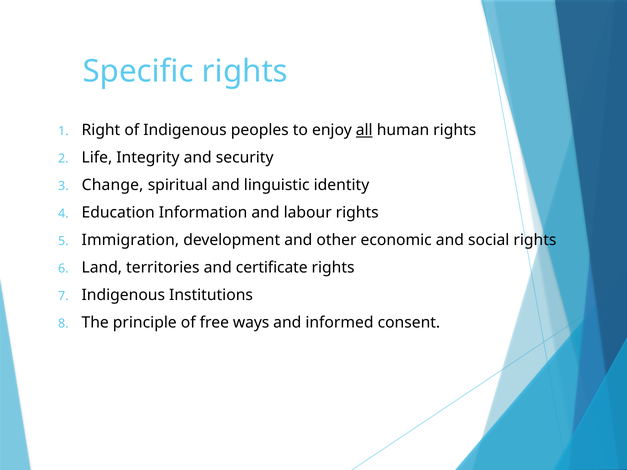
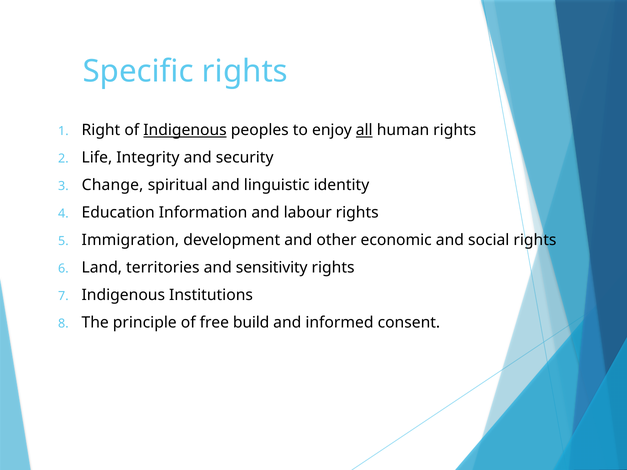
Indigenous at (185, 130) underline: none -> present
certificate: certificate -> sensitivity
ways: ways -> build
